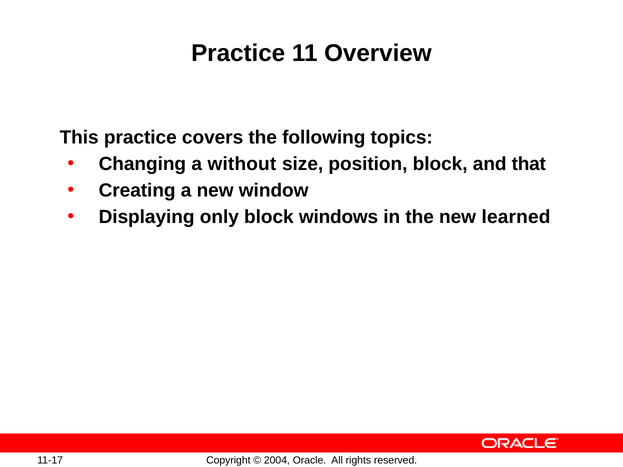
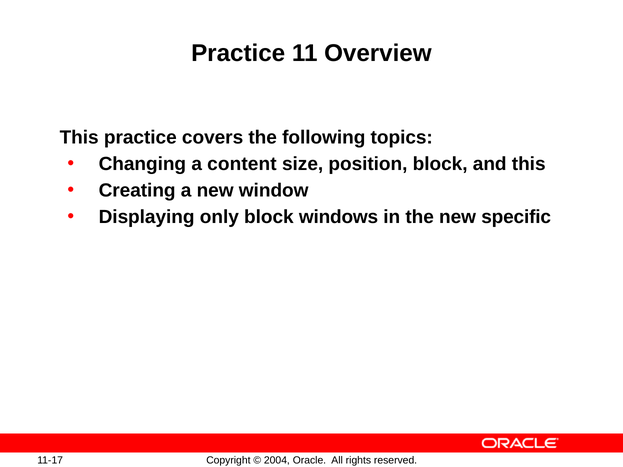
without: without -> content
and that: that -> this
learned: learned -> specific
